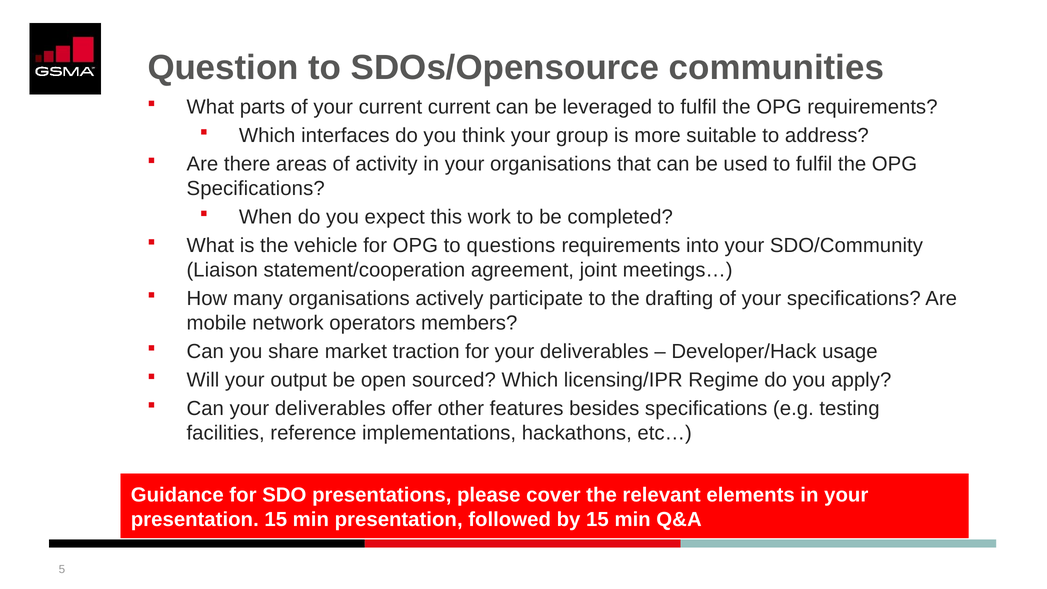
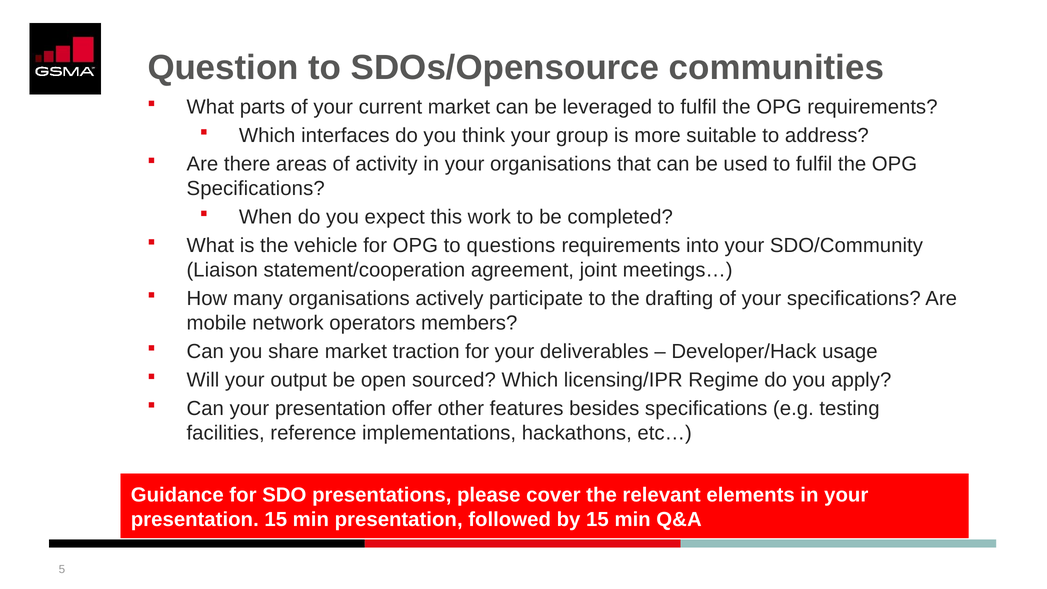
current current: current -> market
Can your deliverables: deliverables -> presentation
